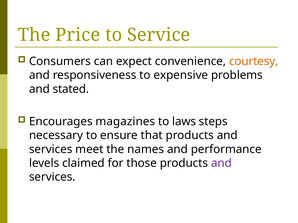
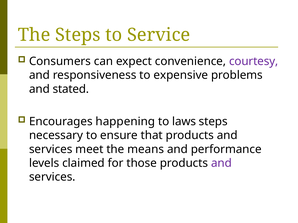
The Price: Price -> Steps
courtesy colour: orange -> purple
magazines: magazines -> happening
names: names -> means
